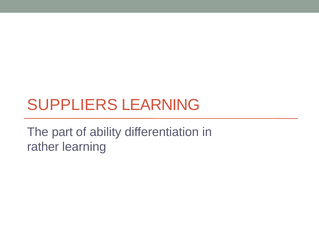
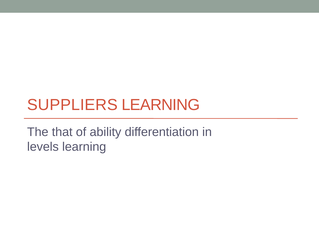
part: part -> that
rather: rather -> levels
